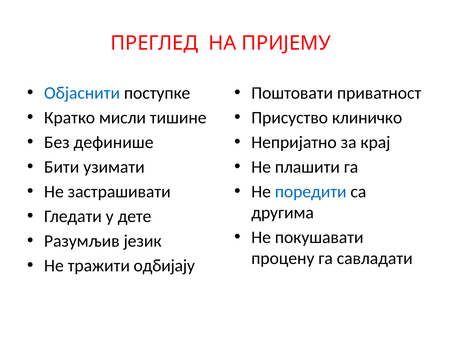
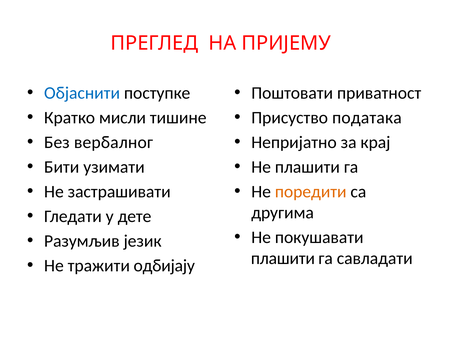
клиничко: клиничко -> података
дефинише: дефинише -> вербалног
поредити colour: blue -> orange
процену at (283, 258): процену -> плашити
